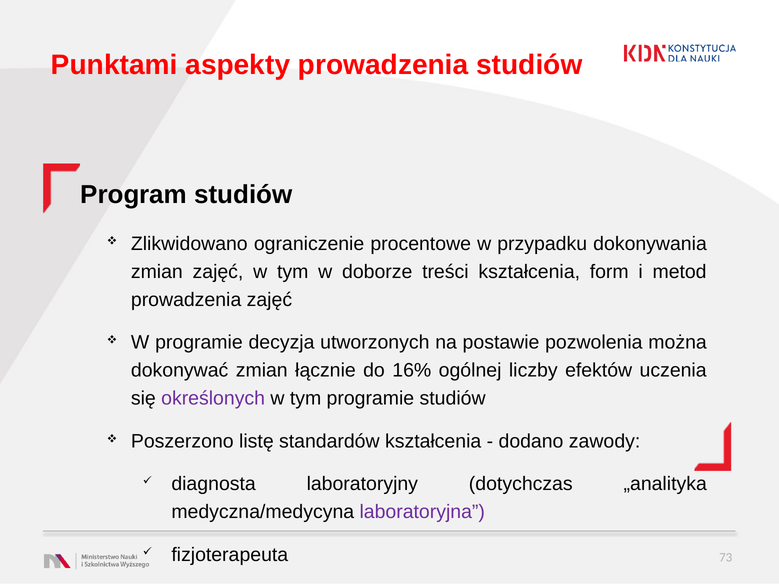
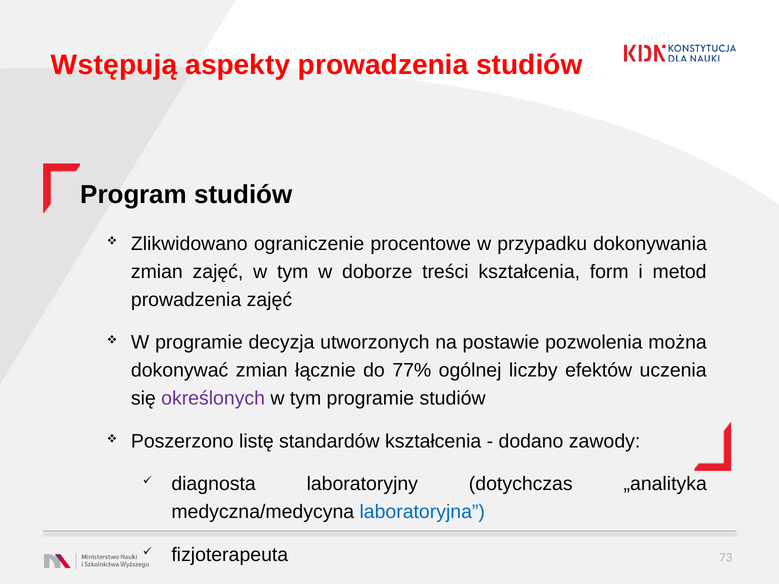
Punktami: Punktami -> Wstępują
16%: 16% -> 77%
laboratoryjna colour: purple -> blue
